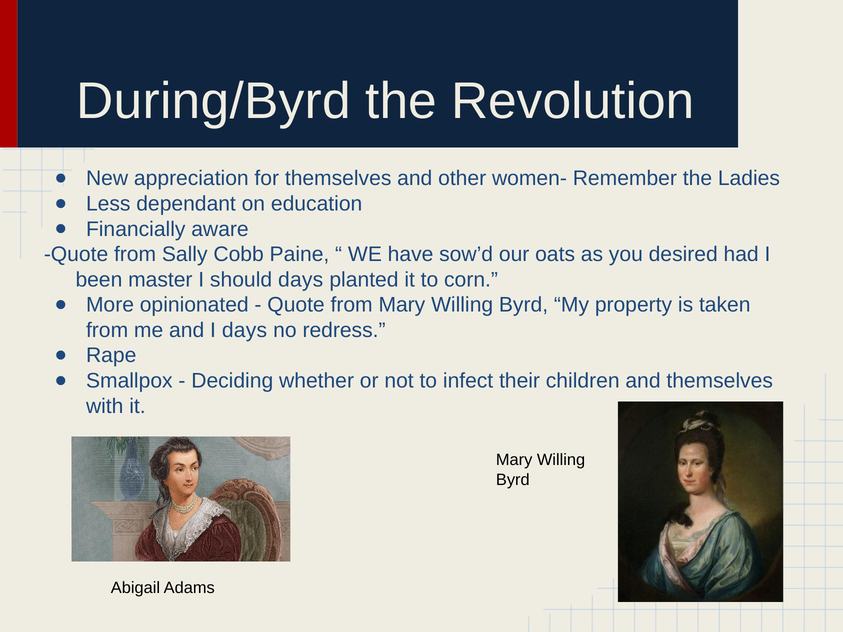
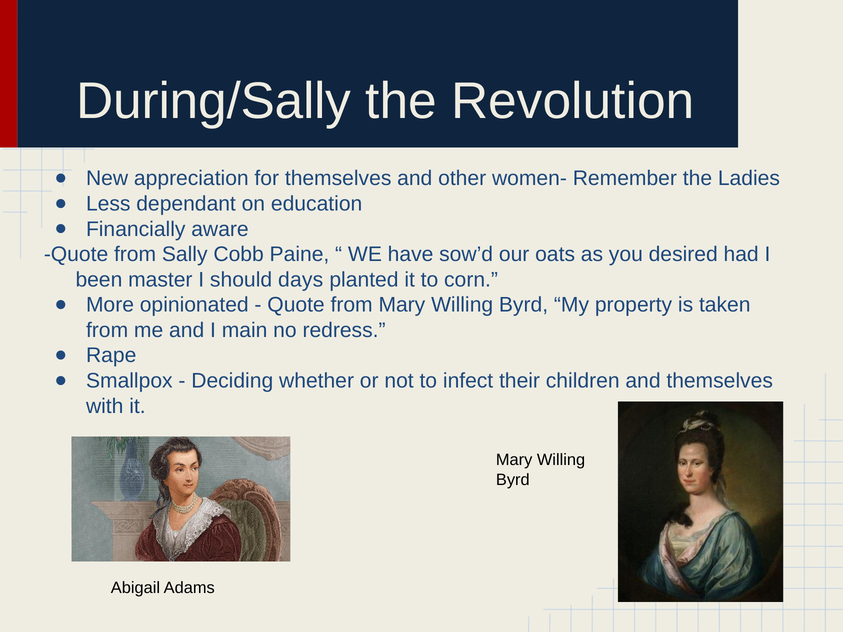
During/Byrd: During/Byrd -> During/Sally
I days: days -> main
